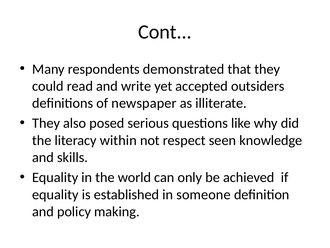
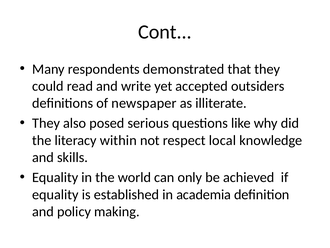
seen: seen -> local
someone: someone -> academia
